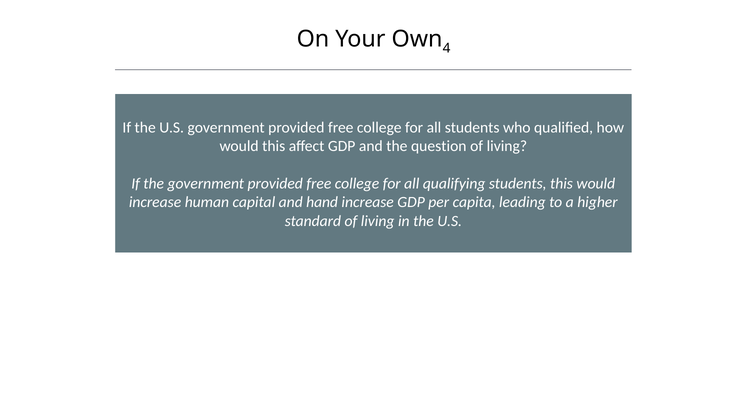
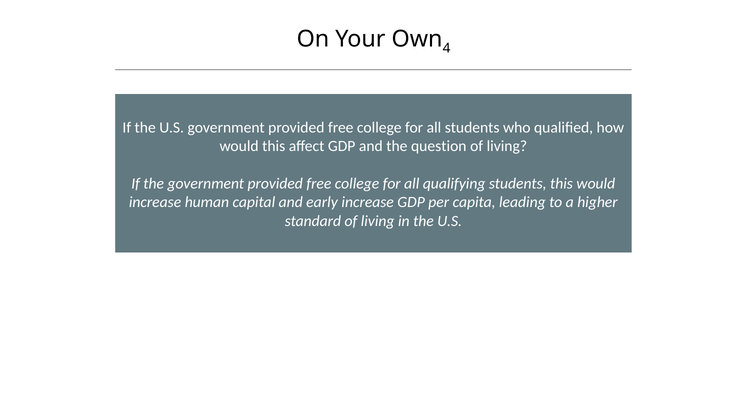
hand: hand -> early
